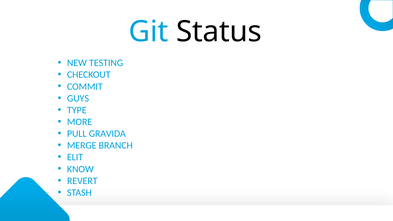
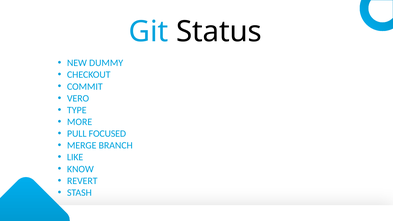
TESTING: TESTING -> DUMMY
GUYS: GUYS -> VERO
GRAVIDA: GRAVIDA -> FOCUSED
ELIT: ELIT -> LIKE
